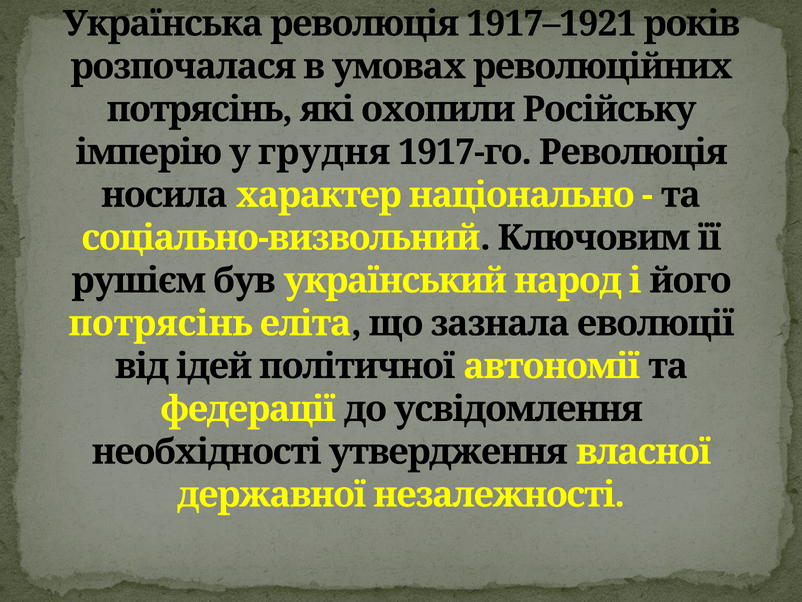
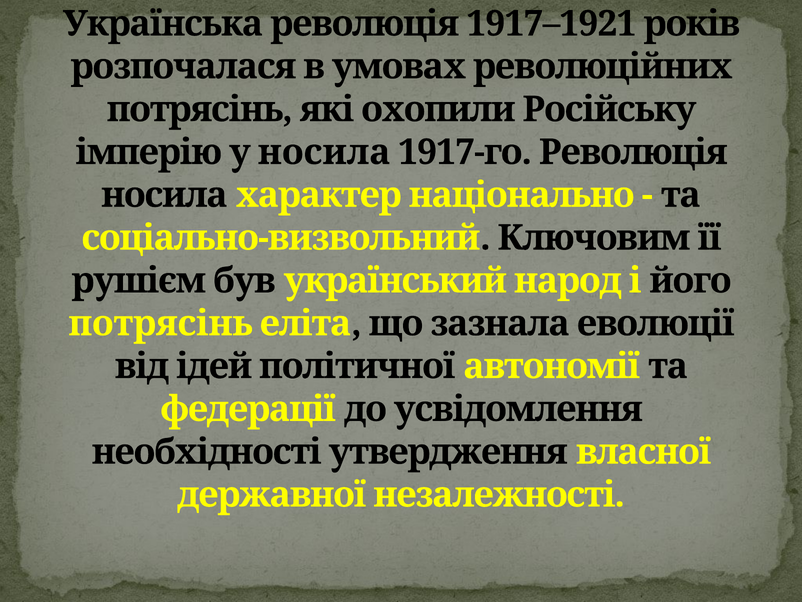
у грудня: грудня -> носила
